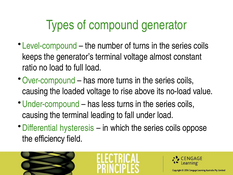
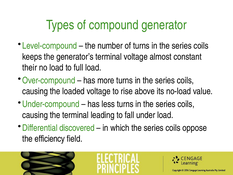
ratio: ratio -> their
hysteresis: hysteresis -> discovered
